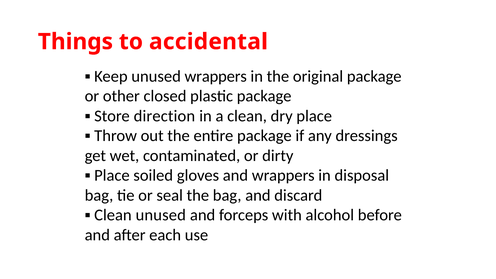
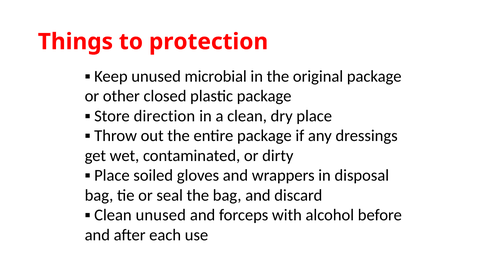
accidental: accidental -> protection
unused wrappers: wrappers -> microbial
